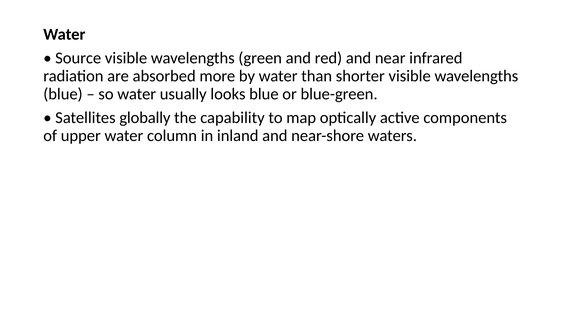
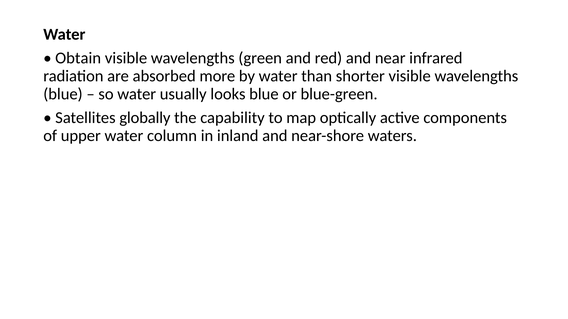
Source: Source -> Obtain
